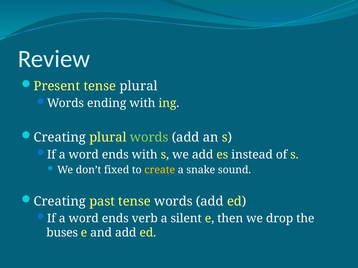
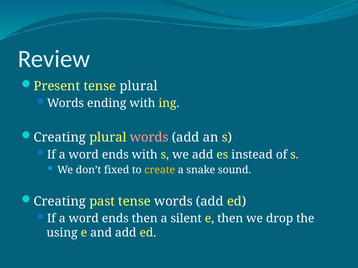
words at (149, 138) colour: light green -> pink
ends verb: verb -> then
buses: buses -> using
